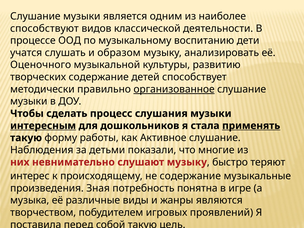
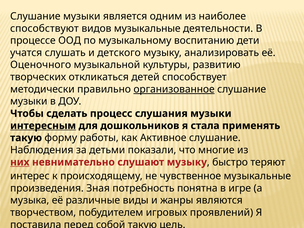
видов классической: классической -> музыкальные
образом: образом -> детского
творческих содержание: содержание -> откликаться
применять underline: present -> none
них underline: none -> present
не содержание: содержание -> чувственное
